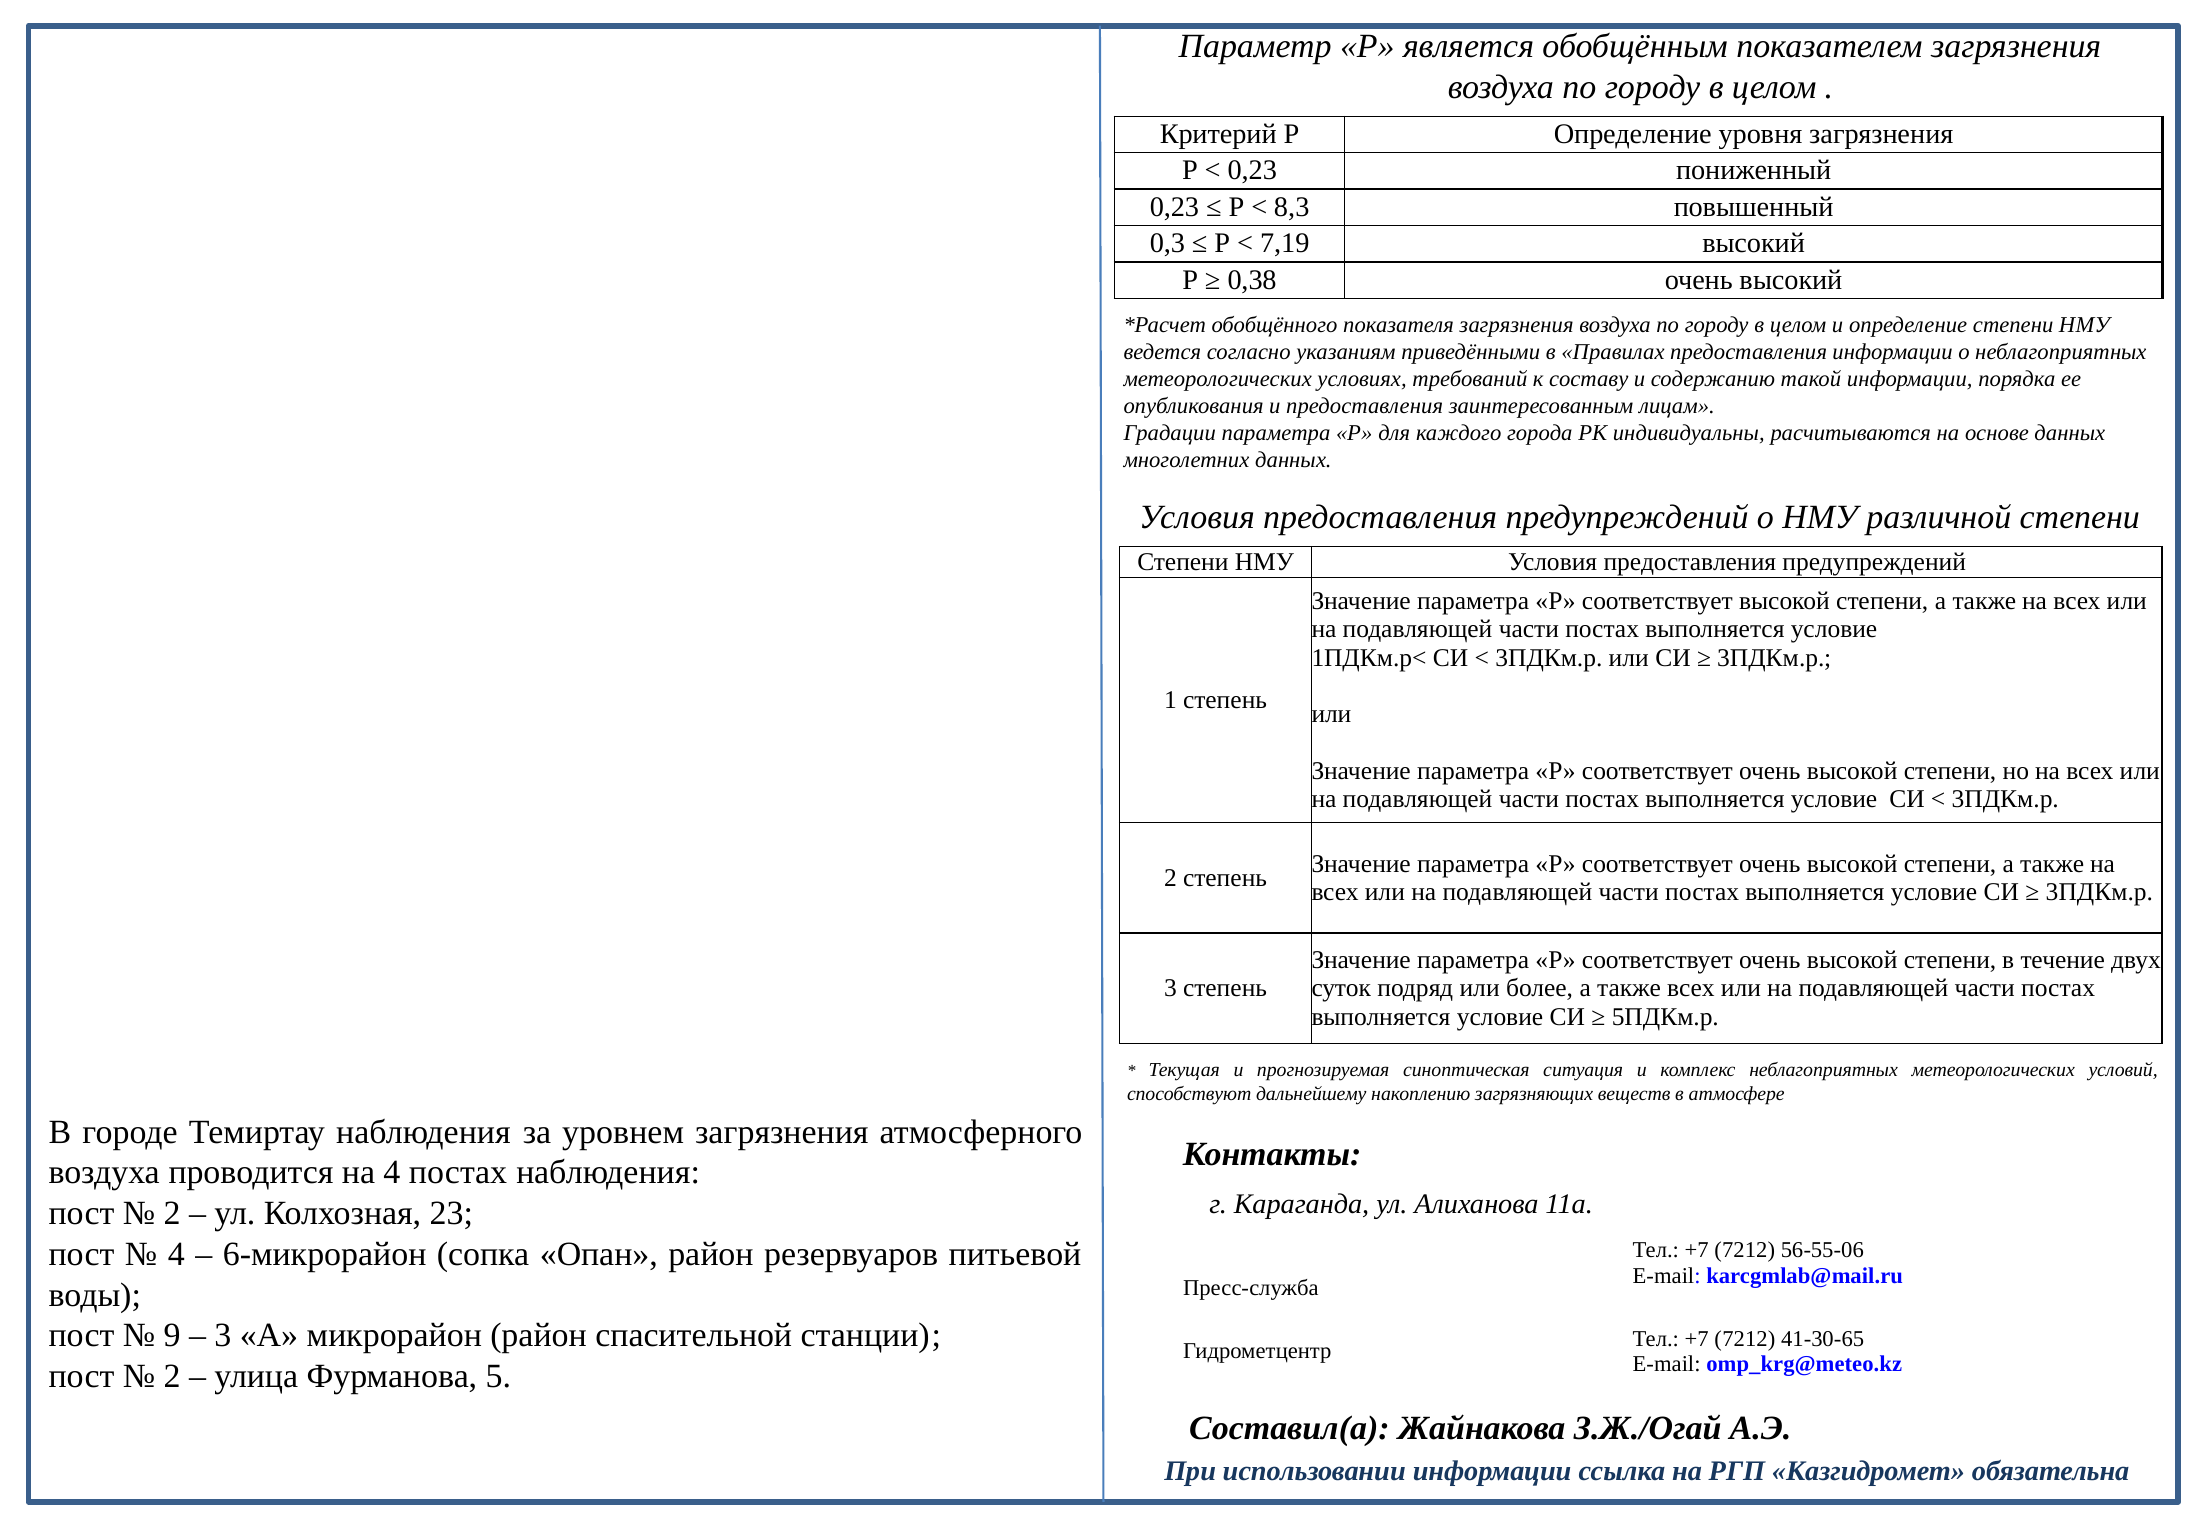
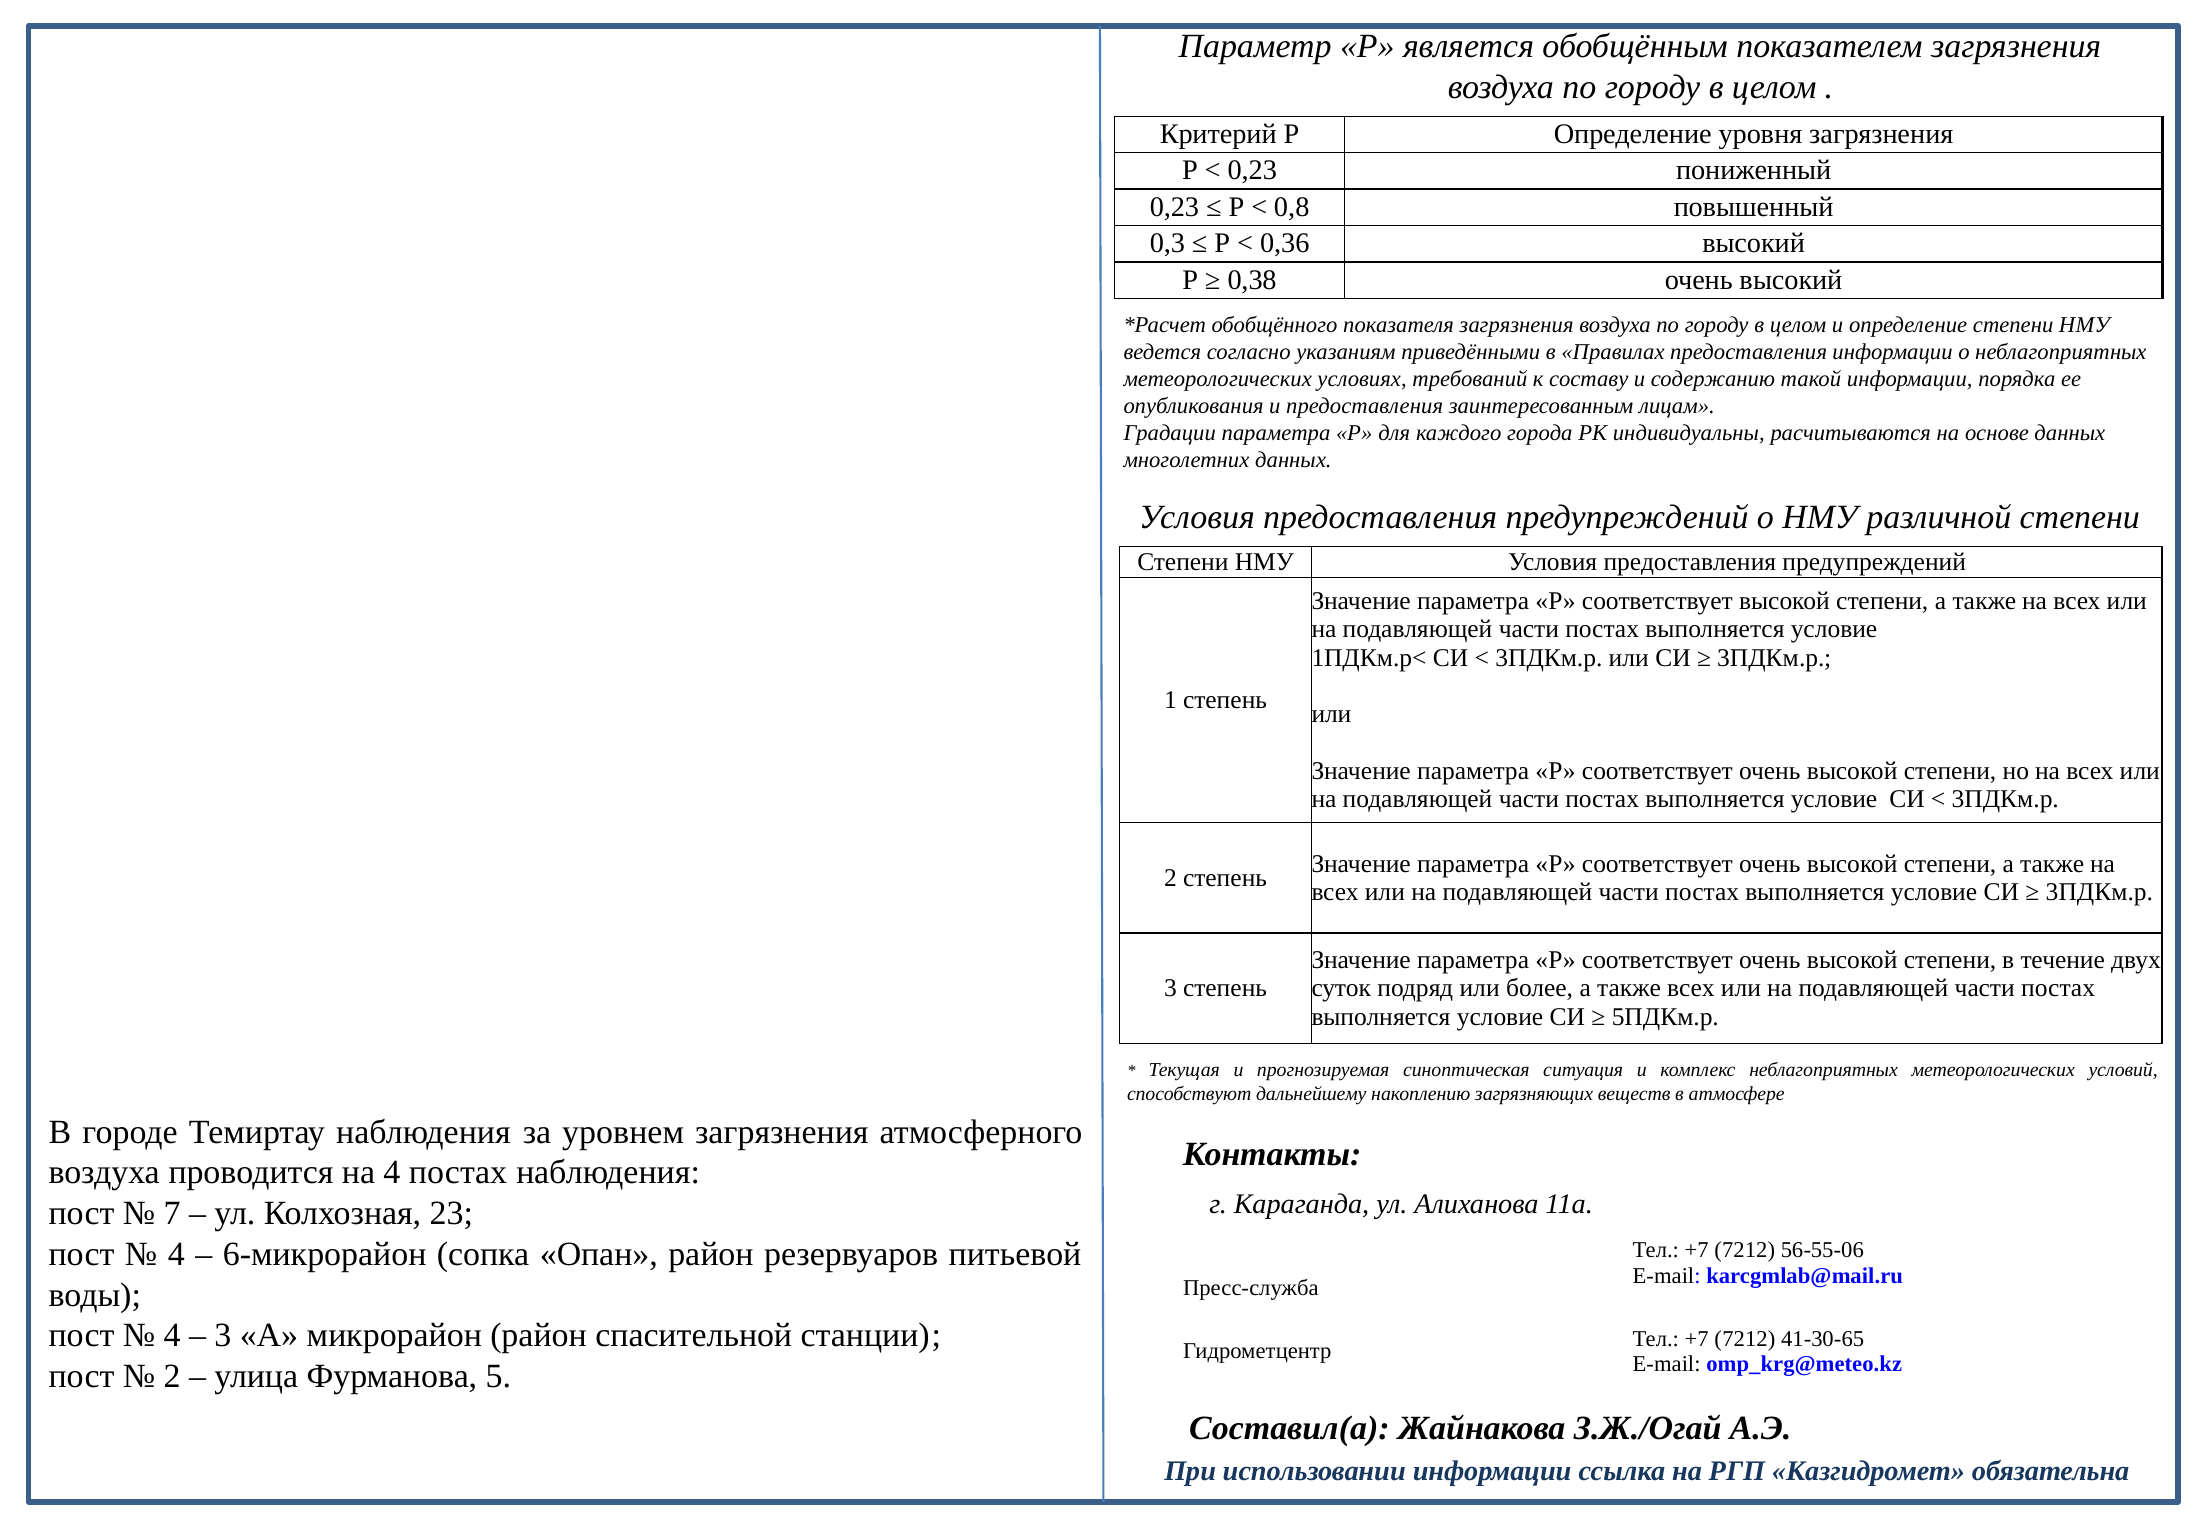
8,3: 8,3 -> 0,8
7,19: 7,19 -> 0,36
2 at (172, 1213): 2 -> 7
9 at (172, 1336): 9 -> 4
